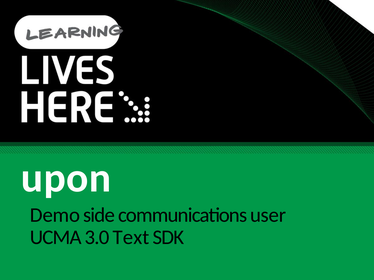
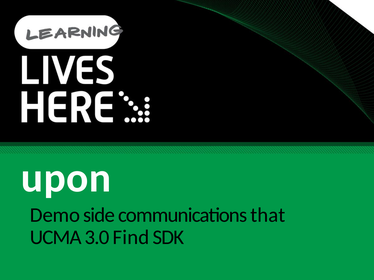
user: user -> that
Text: Text -> Find
